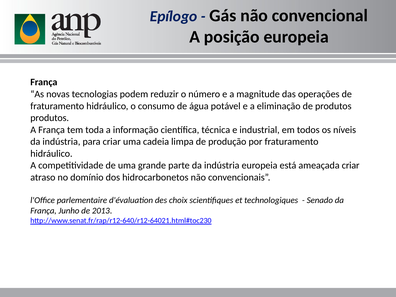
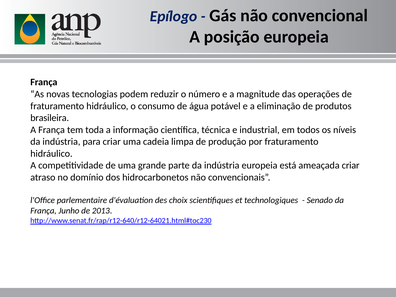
produtos at (50, 118): produtos -> brasileira
